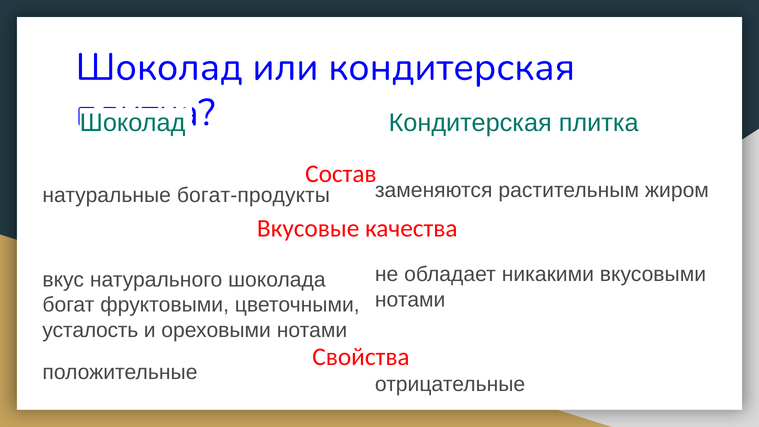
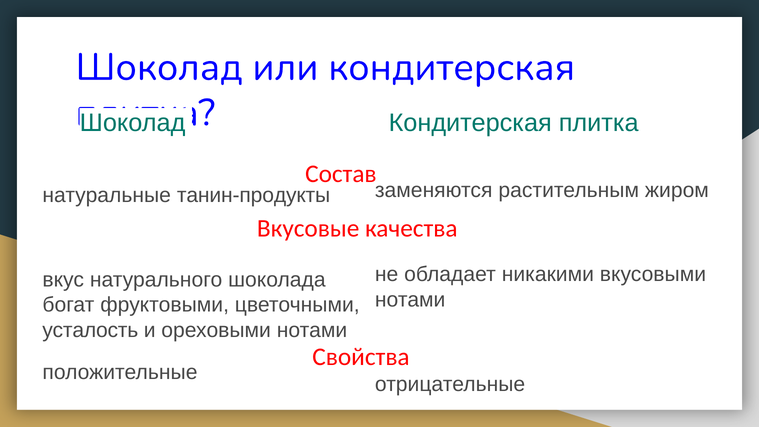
богат-продукты: богат-продукты -> танин-продукты
